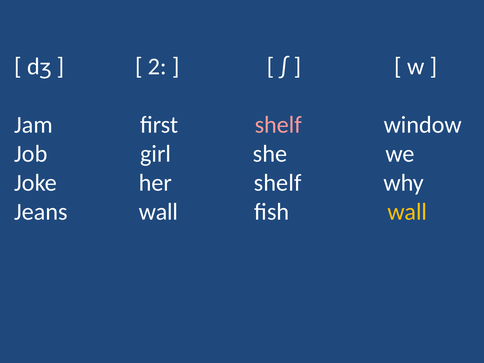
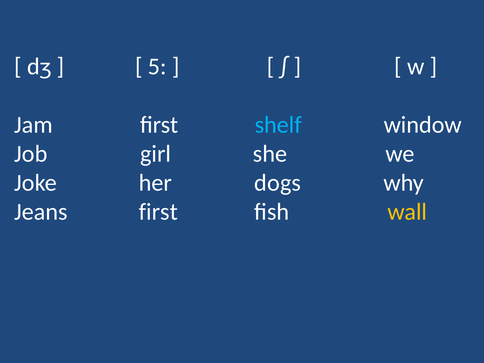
2: 2 -> 5
shelf at (278, 125) colour: pink -> light blue
her shelf: shelf -> dogs
Jeans wall: wall -> first
